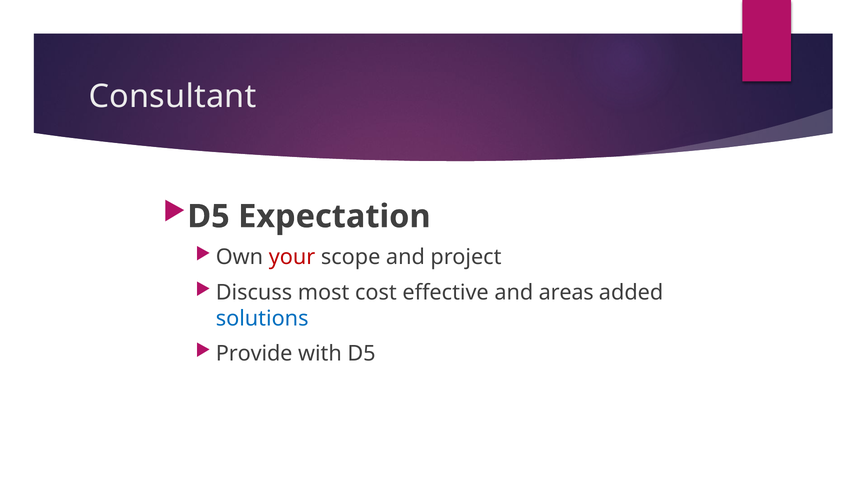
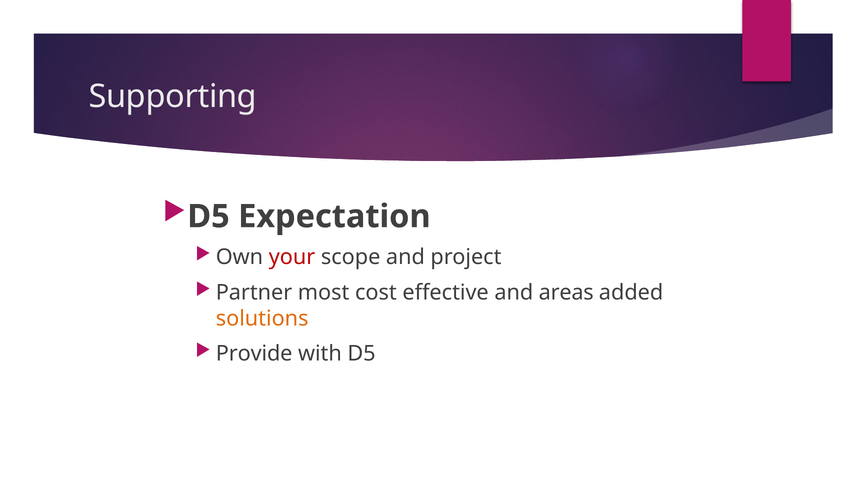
Consultant: Consultant -> Supporting
Discuss: Discuss -> Partner
solutions colour: blue -> orange
